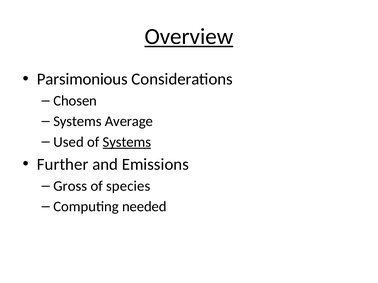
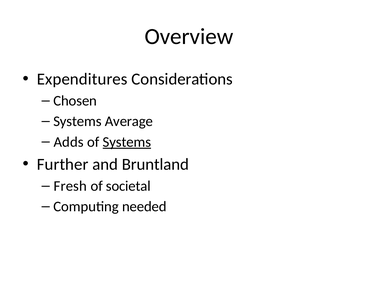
Overview underline: present -> none
Parsimonious: Parsimonious -> Expenditures
Used: Used -> Adds
Emissions: Emissions -> Bruntland
Gross: Gross -> Fresh
species: species -> societal
